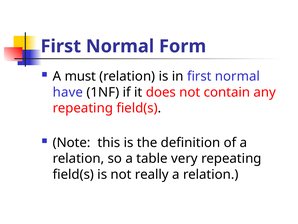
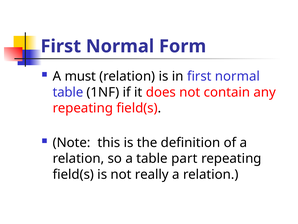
have at (68, 92): have -> table
very: very -> part
